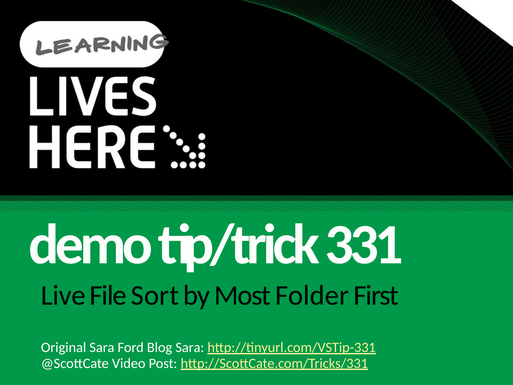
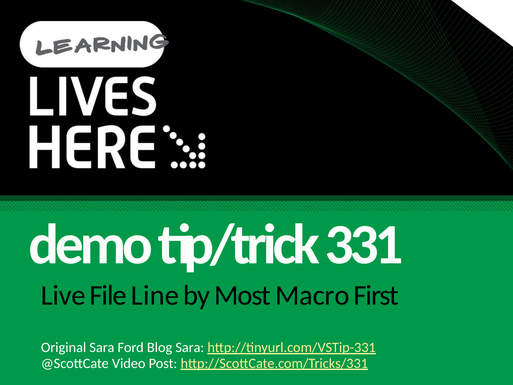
Sort: Sort -> Line
Folder: Folder -> Macro
